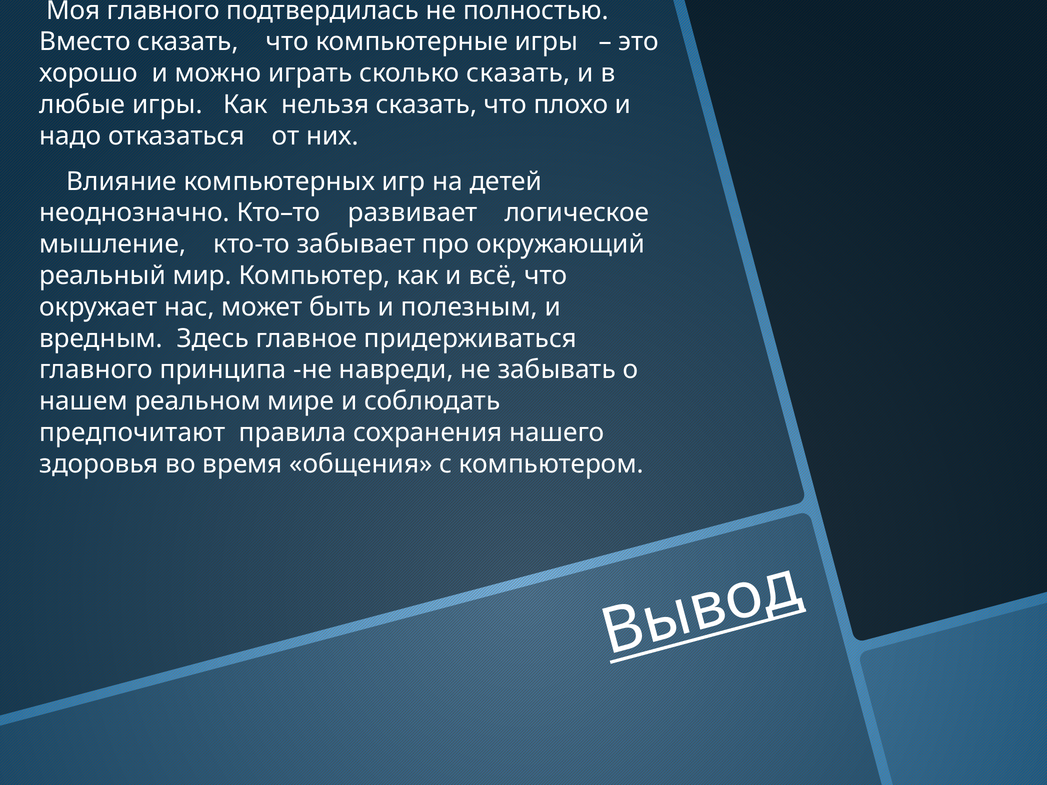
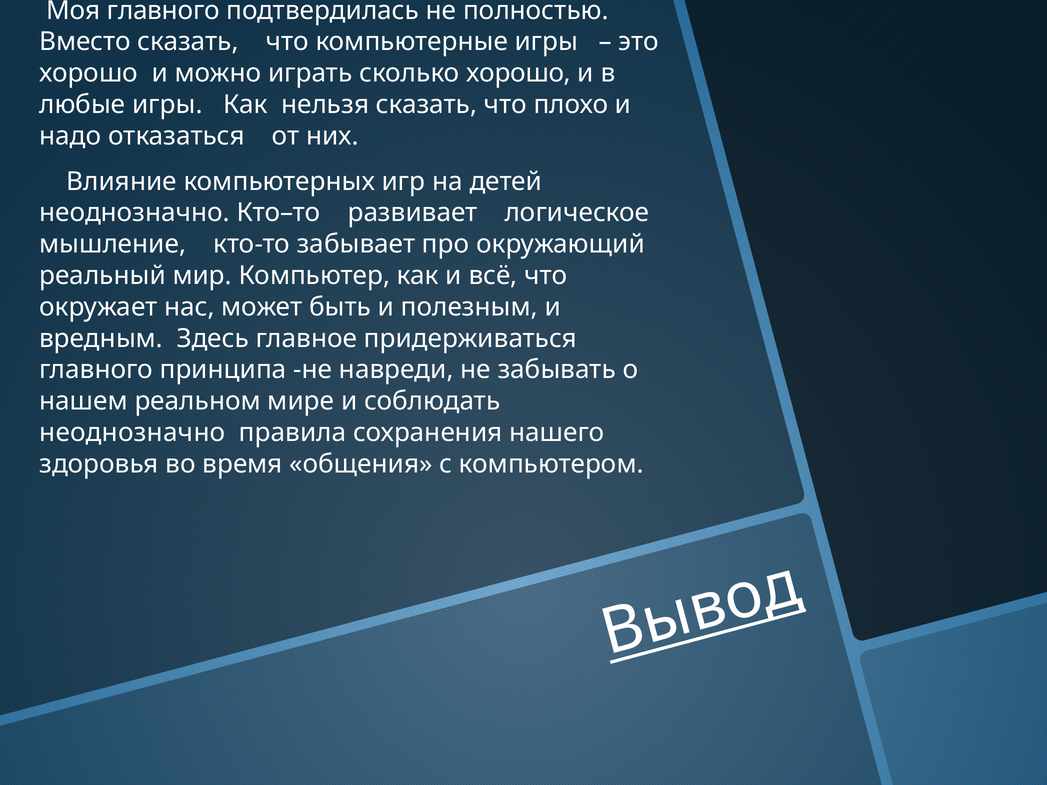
сколько сказать: сказать -> хорошо
предпочитают at (132, 433): предпочитают -> неоднозначно
